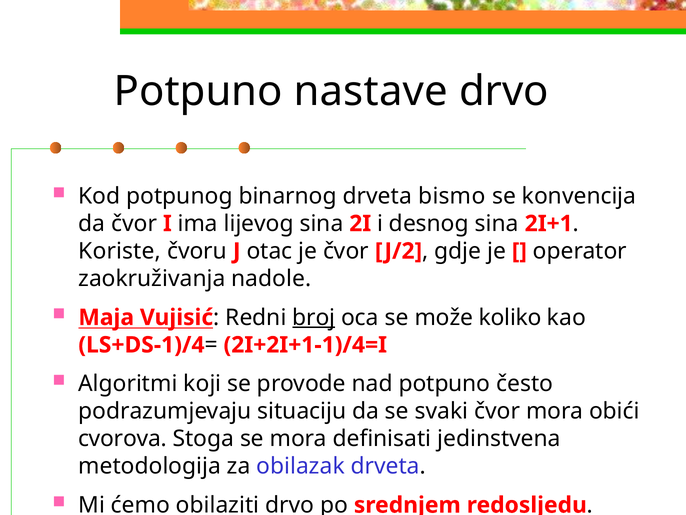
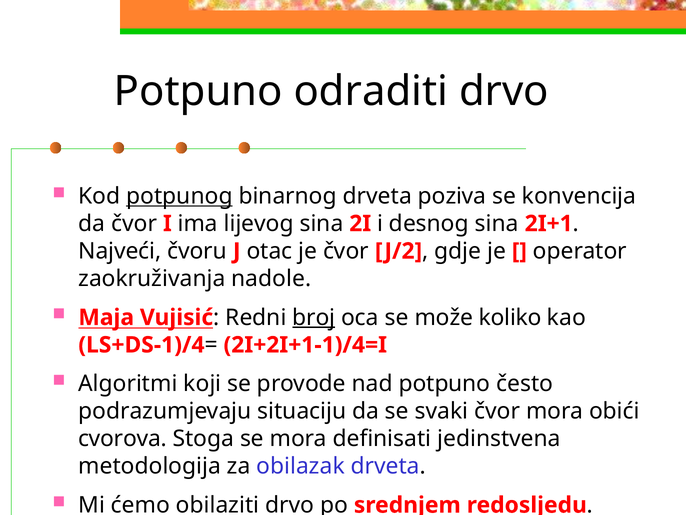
nastave: nastave -> odraditi
potpunog underline: none -> present
bismo: bismo -> poziva
Koriste: Koriste -> Najveći
